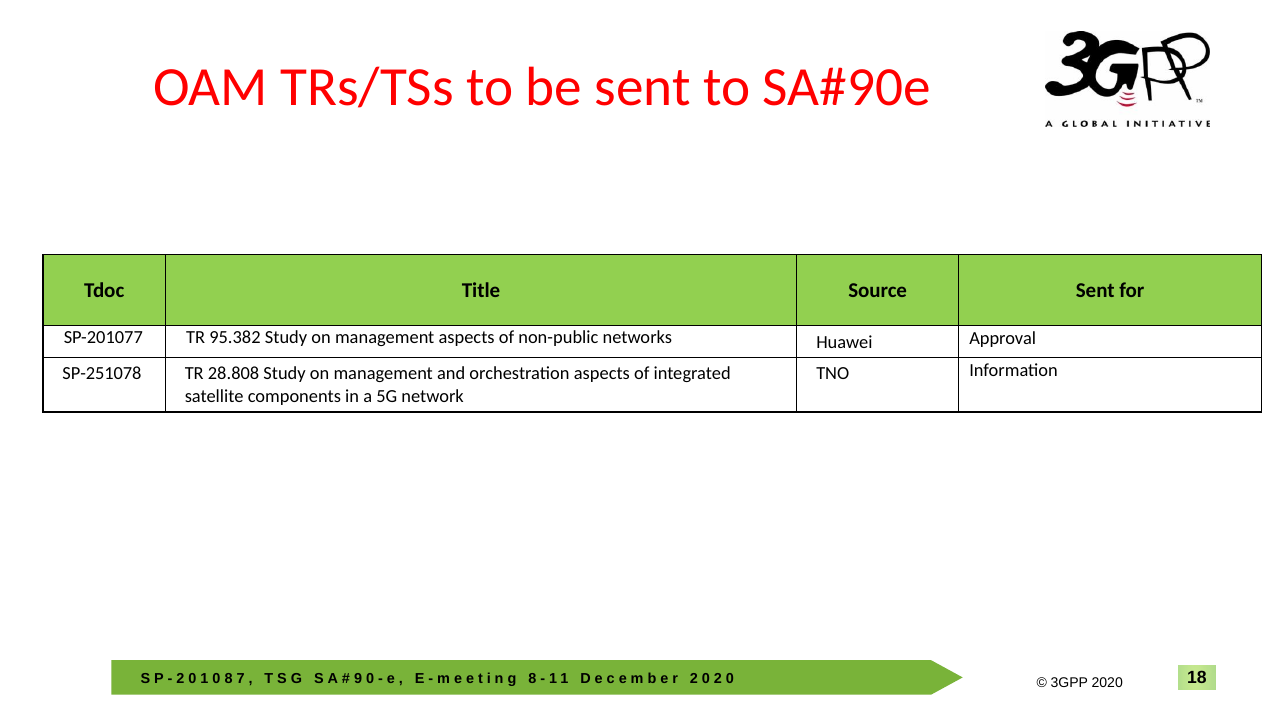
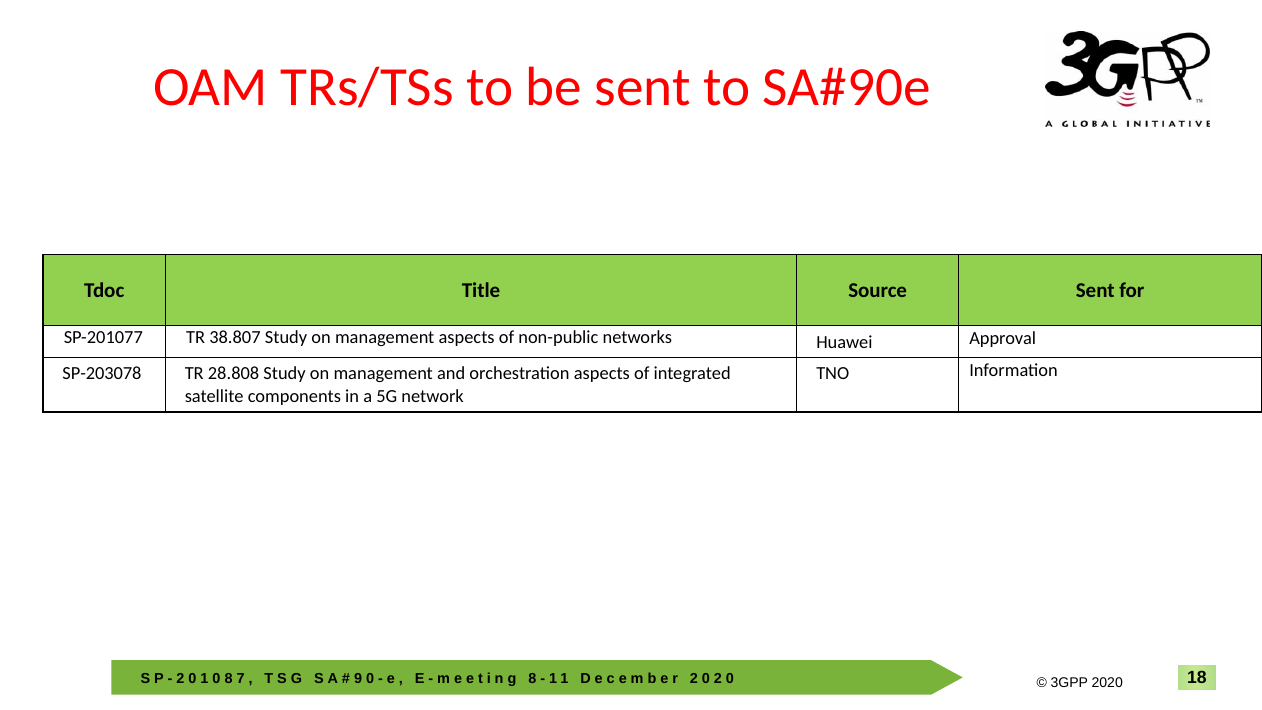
95.382: 95.382 -> 38.807
SP-251078: SP-251078 -> SP-203078
